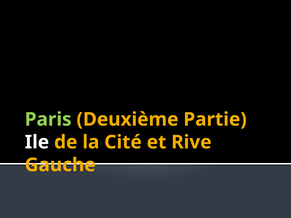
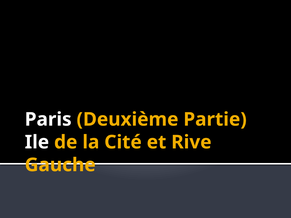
Paris colour: light green -> white
